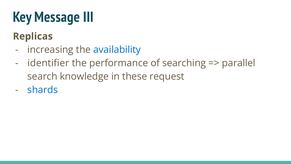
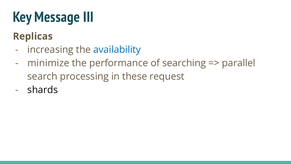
identifier: identifier -> minimize
knowledge: knowledge -> processing
shards colour: blue -> black
